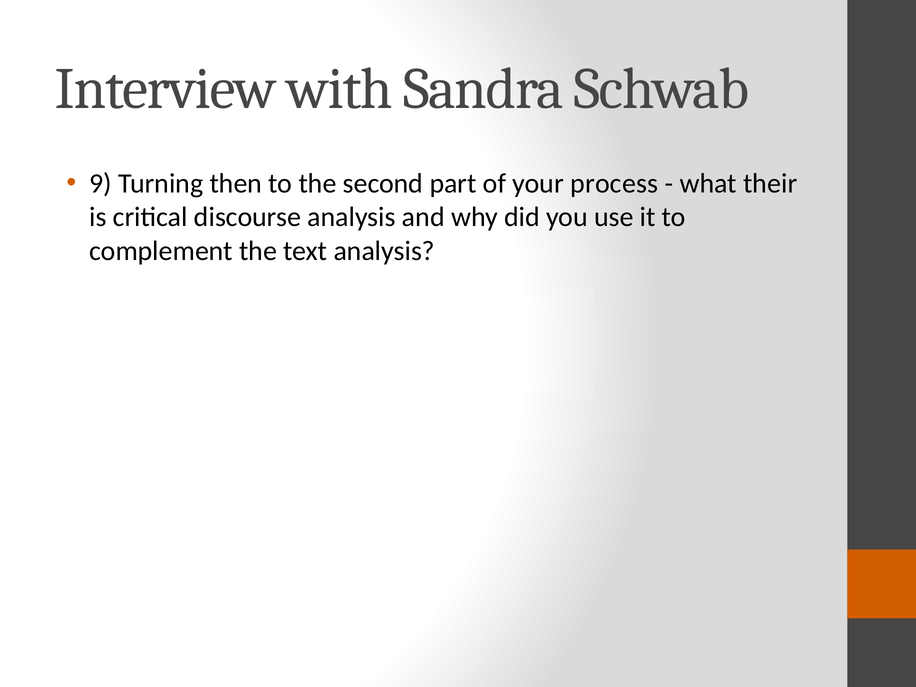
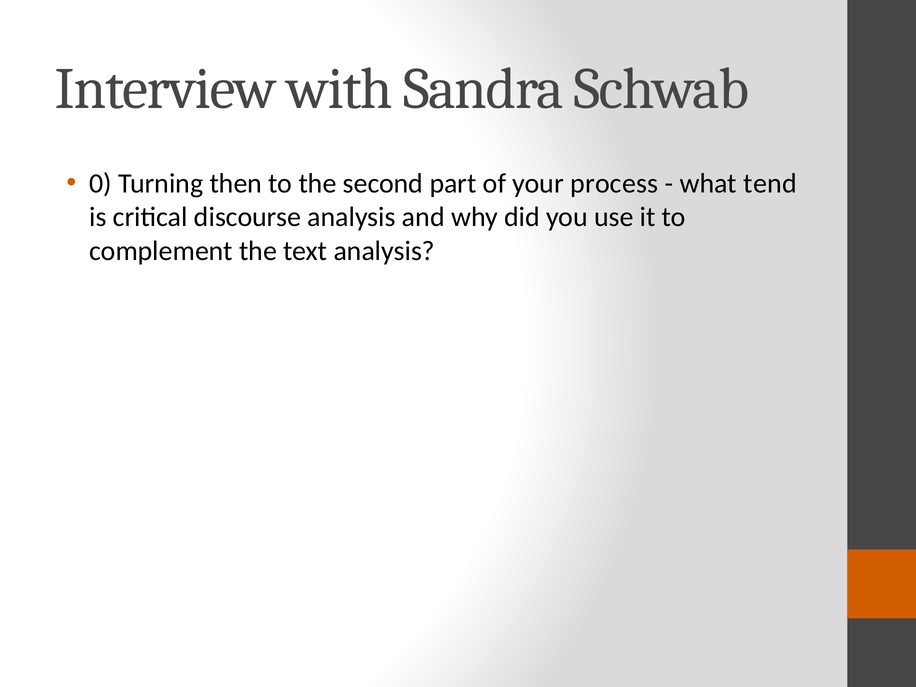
9: 9 -> 0
their: their -> tend
